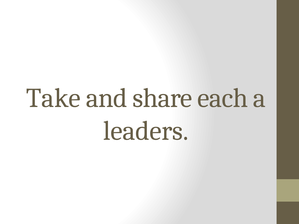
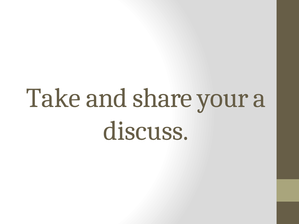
each: each -> your
leaders: leaders -> discuss
